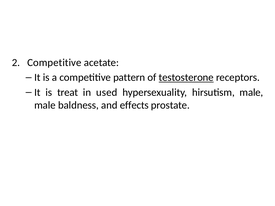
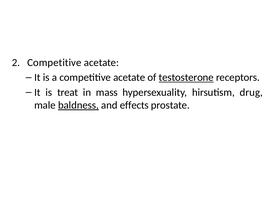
a competitive pattern: pattern -> acetate
used: used -> mass
hirsutism male: male -> drug
baldness underline: none -> present
